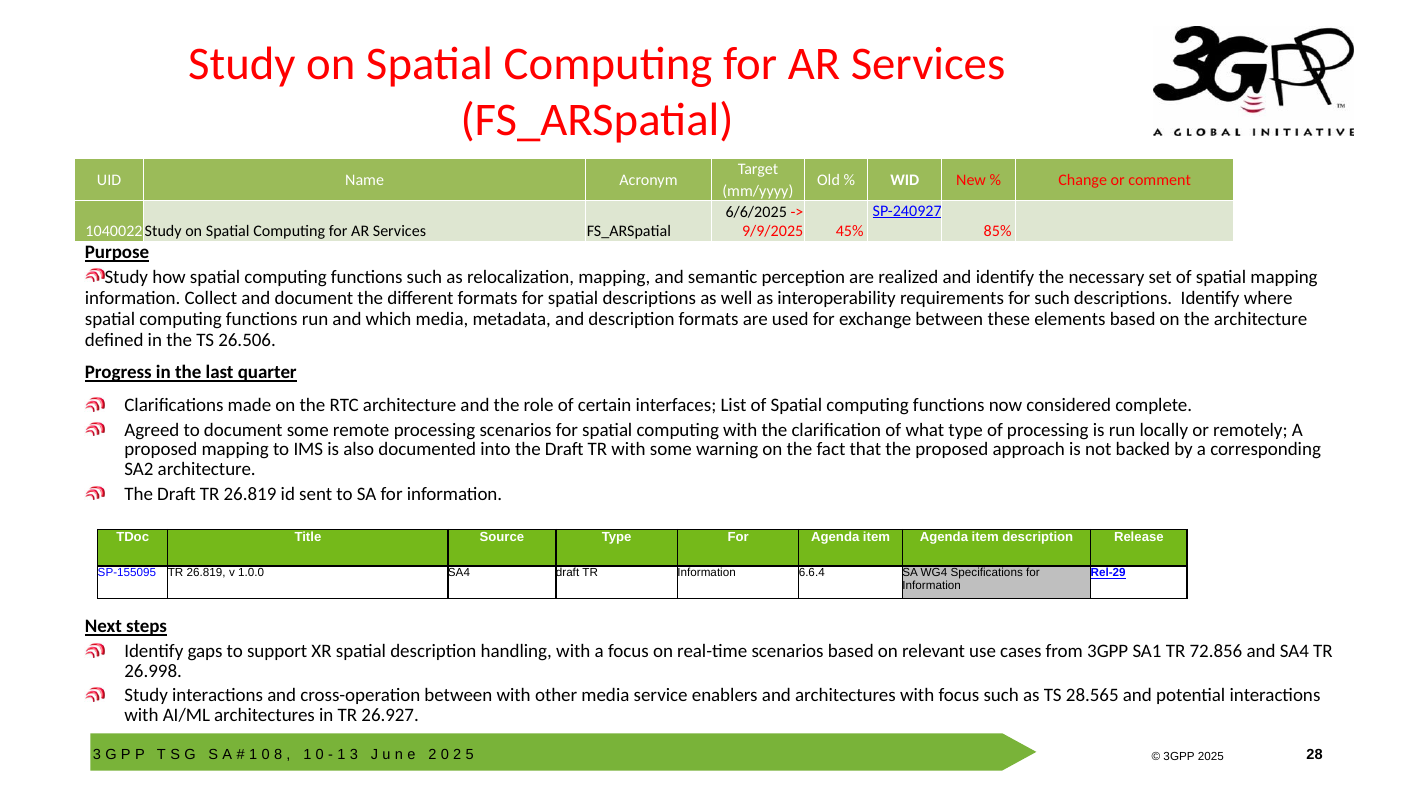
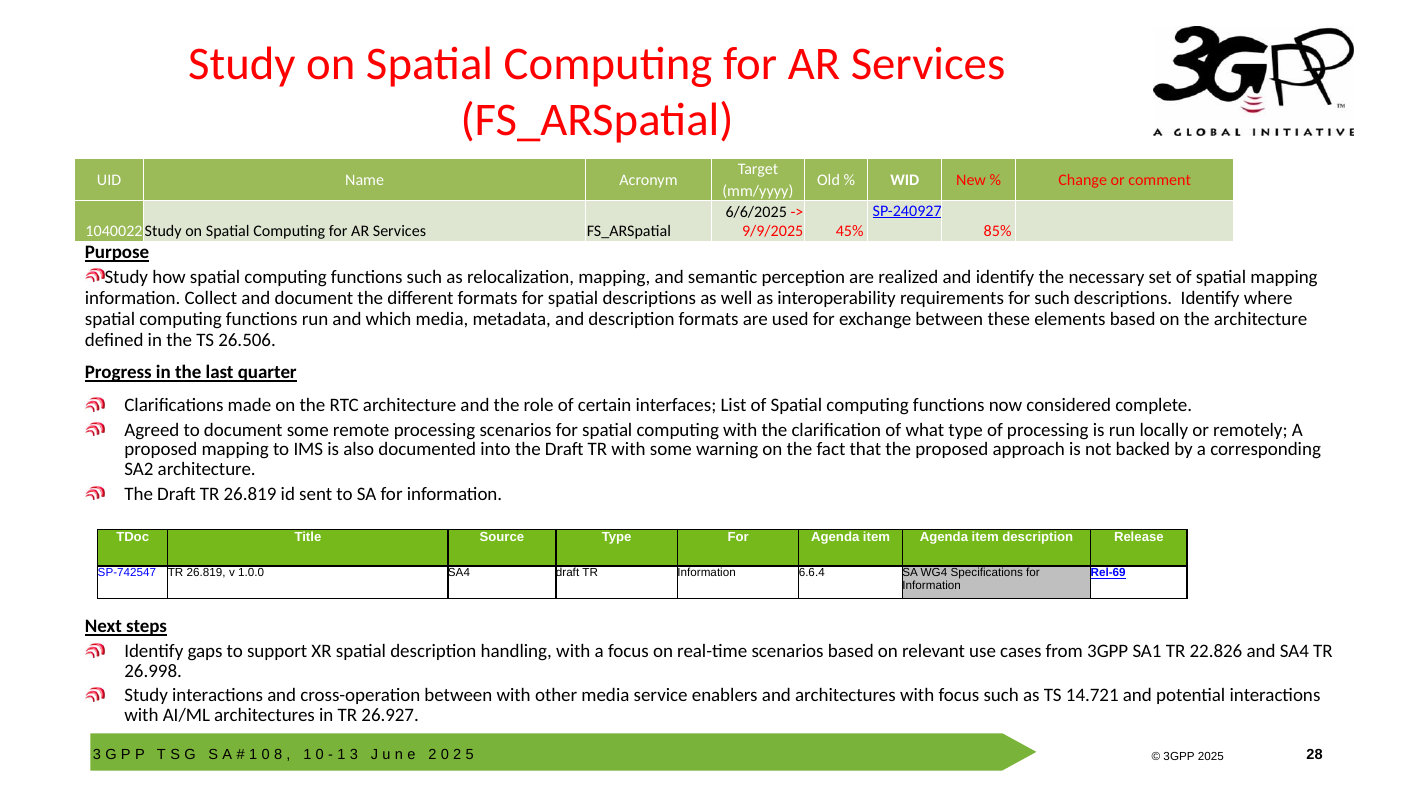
SP-155095: SP-155095 -> SP-742547
Rel-29: Rel-29 -> Rel-69
72.856: 72.856 -> 22.826
28.565: 28.565 -> 14.721
